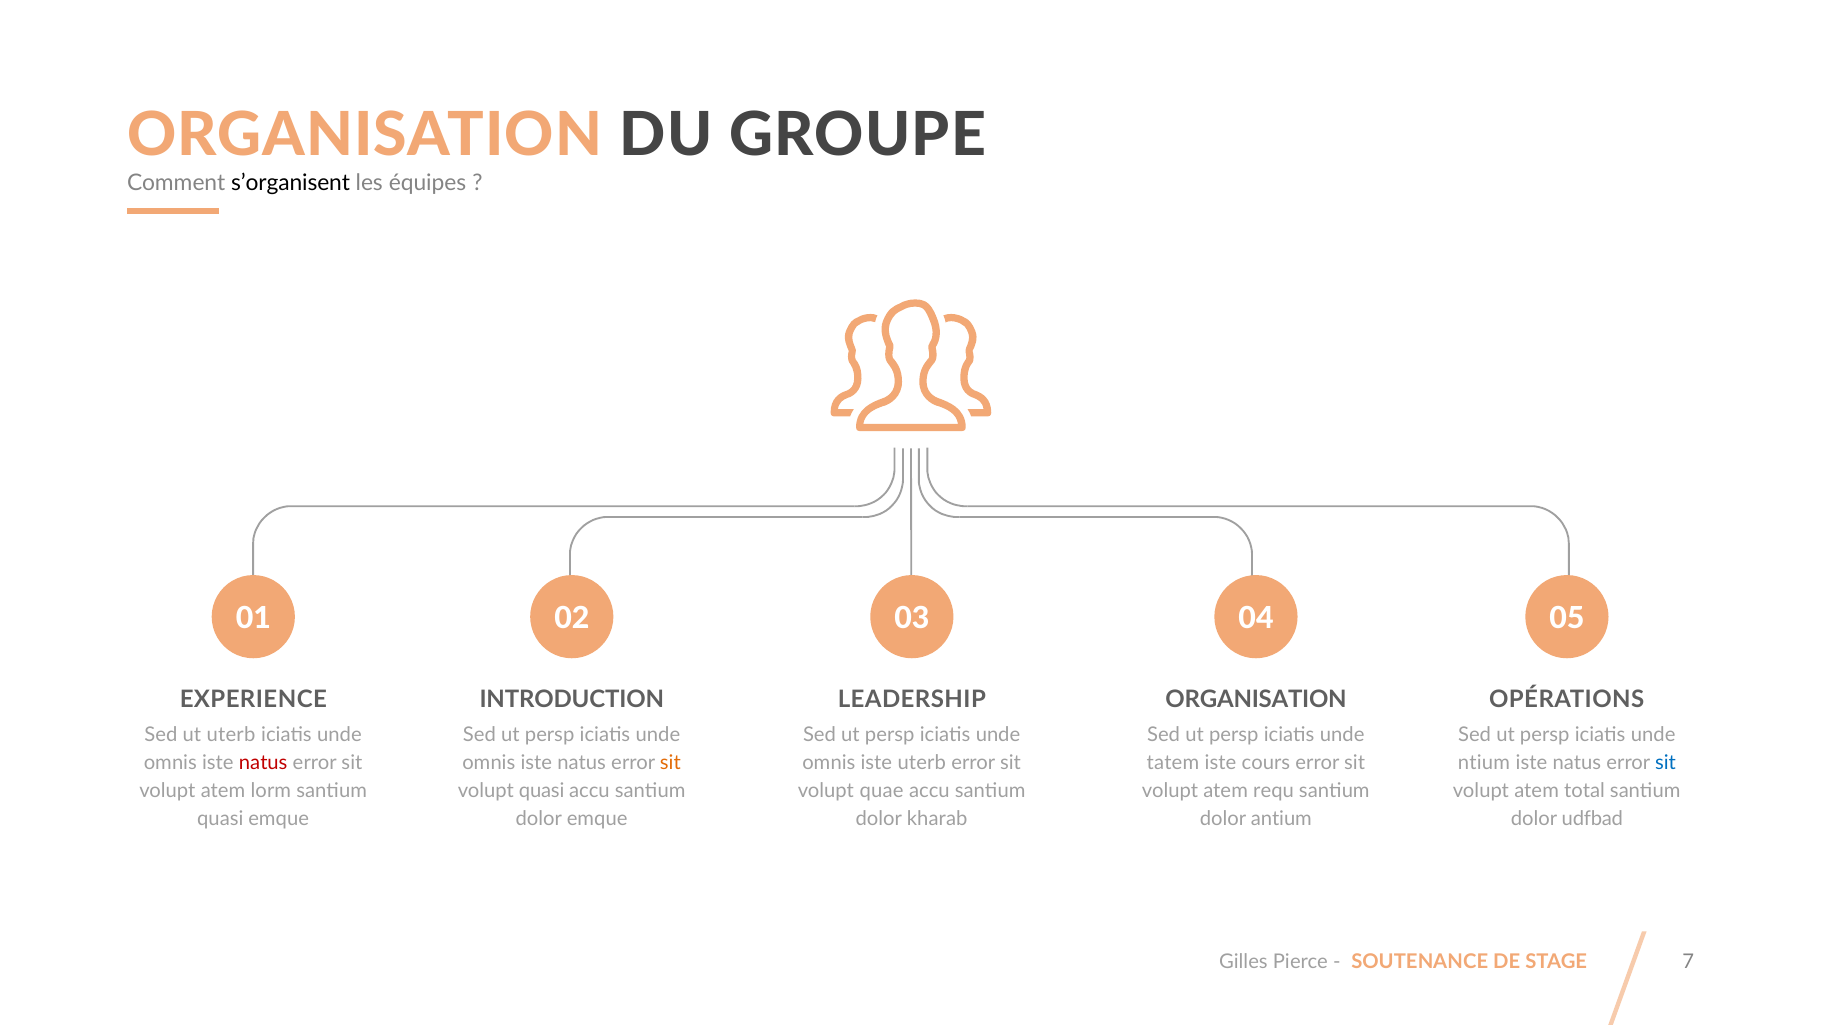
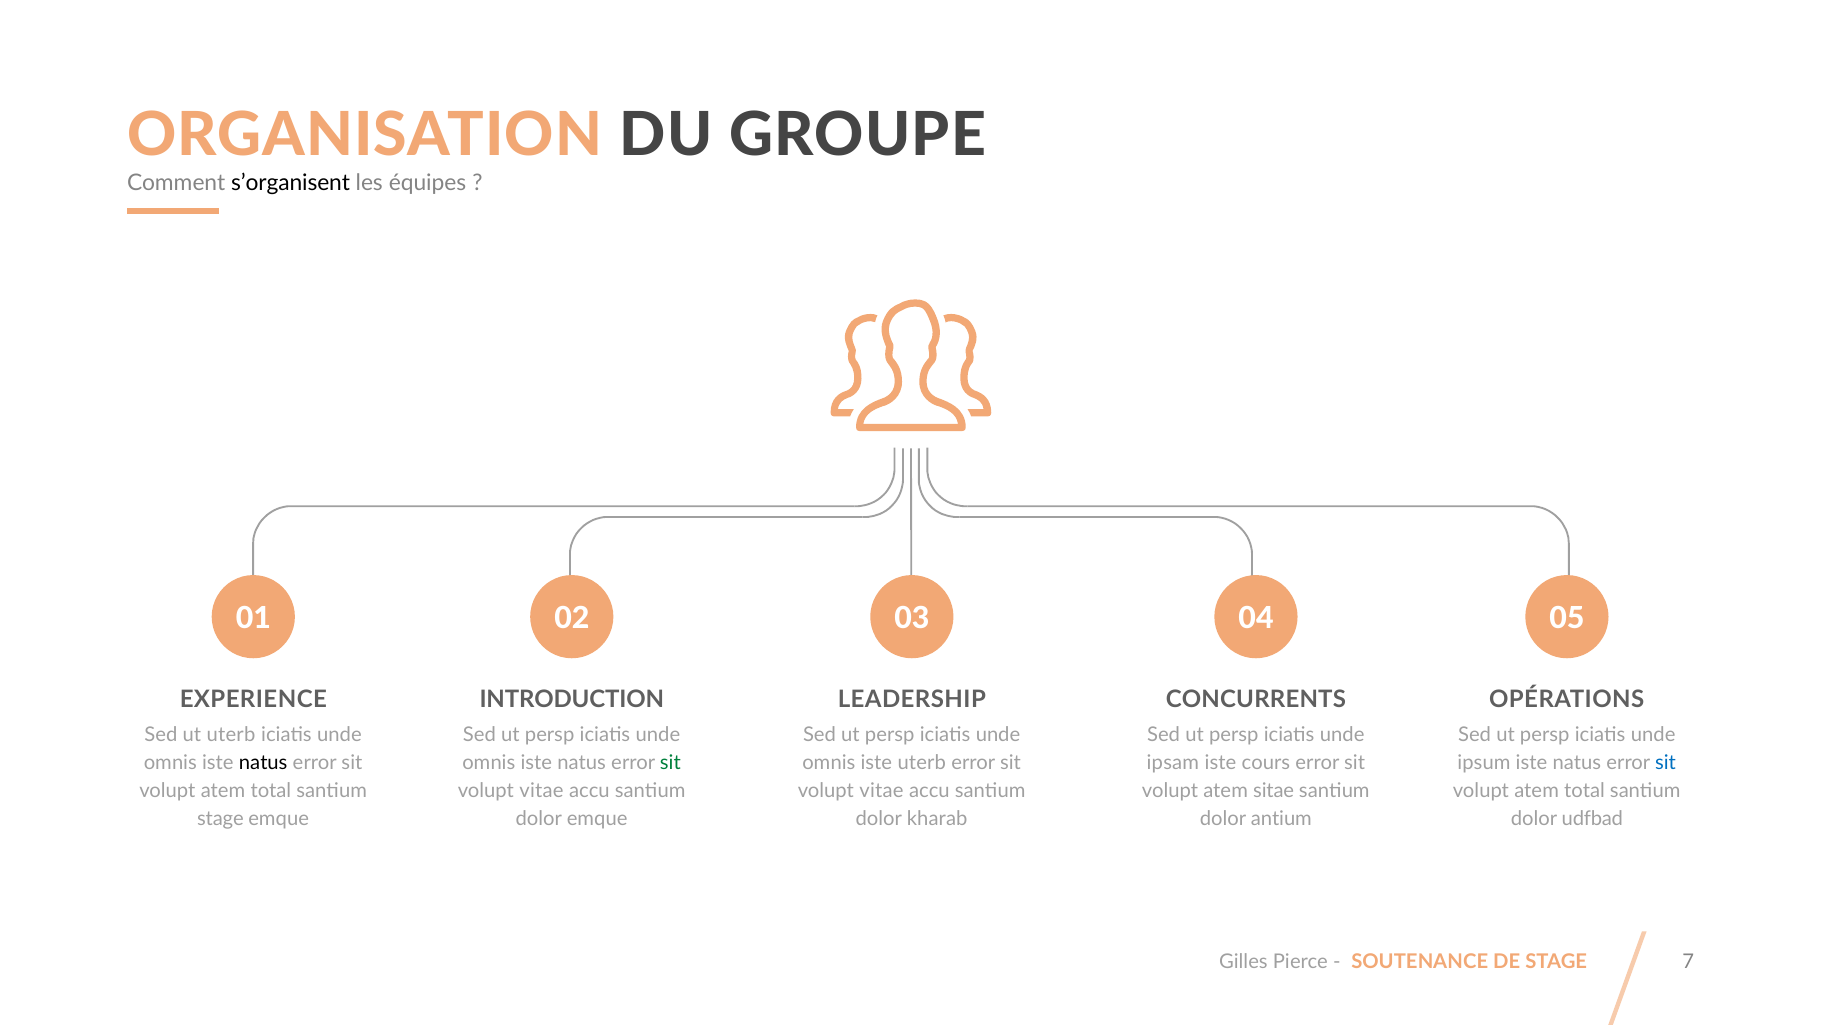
ORGANISATION at (1256, 699): ORGANISATION -> CONCURRENTS
natus at (263, 763) colour: red -> black
sit at (670, 763) colour: orange -> green
tatem: tatem -> ipsam
ntium: ntium -> ipsum
lorm at (271, 791): lorm -> total
quasi at (542, 791): quasi -> vitae
quae at (882, 791): quae -> vitae
requ: requ -> sitae
quasi at (220, 819): quasi -> stage
